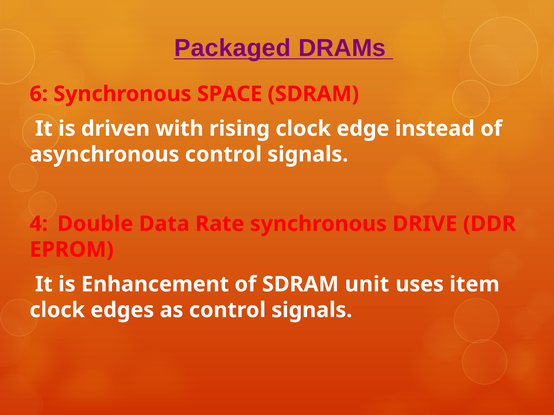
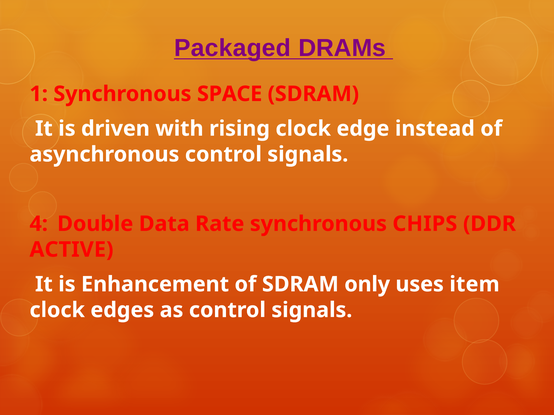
6: 6 -> 1
DRIVE: DRIVE -> CHIPS
EPROM: EPROM -> ACTIVE
unit: unit -> only
